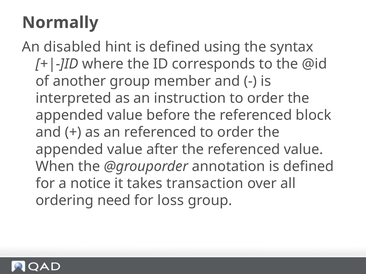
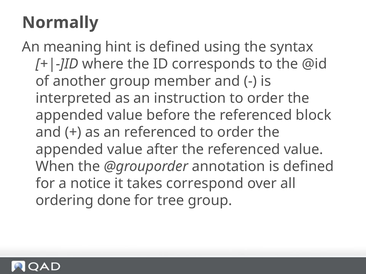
disabled: disabled -> meaning
transaction: transaction -> correspond
need: need -> done
loss: loss -> tree
